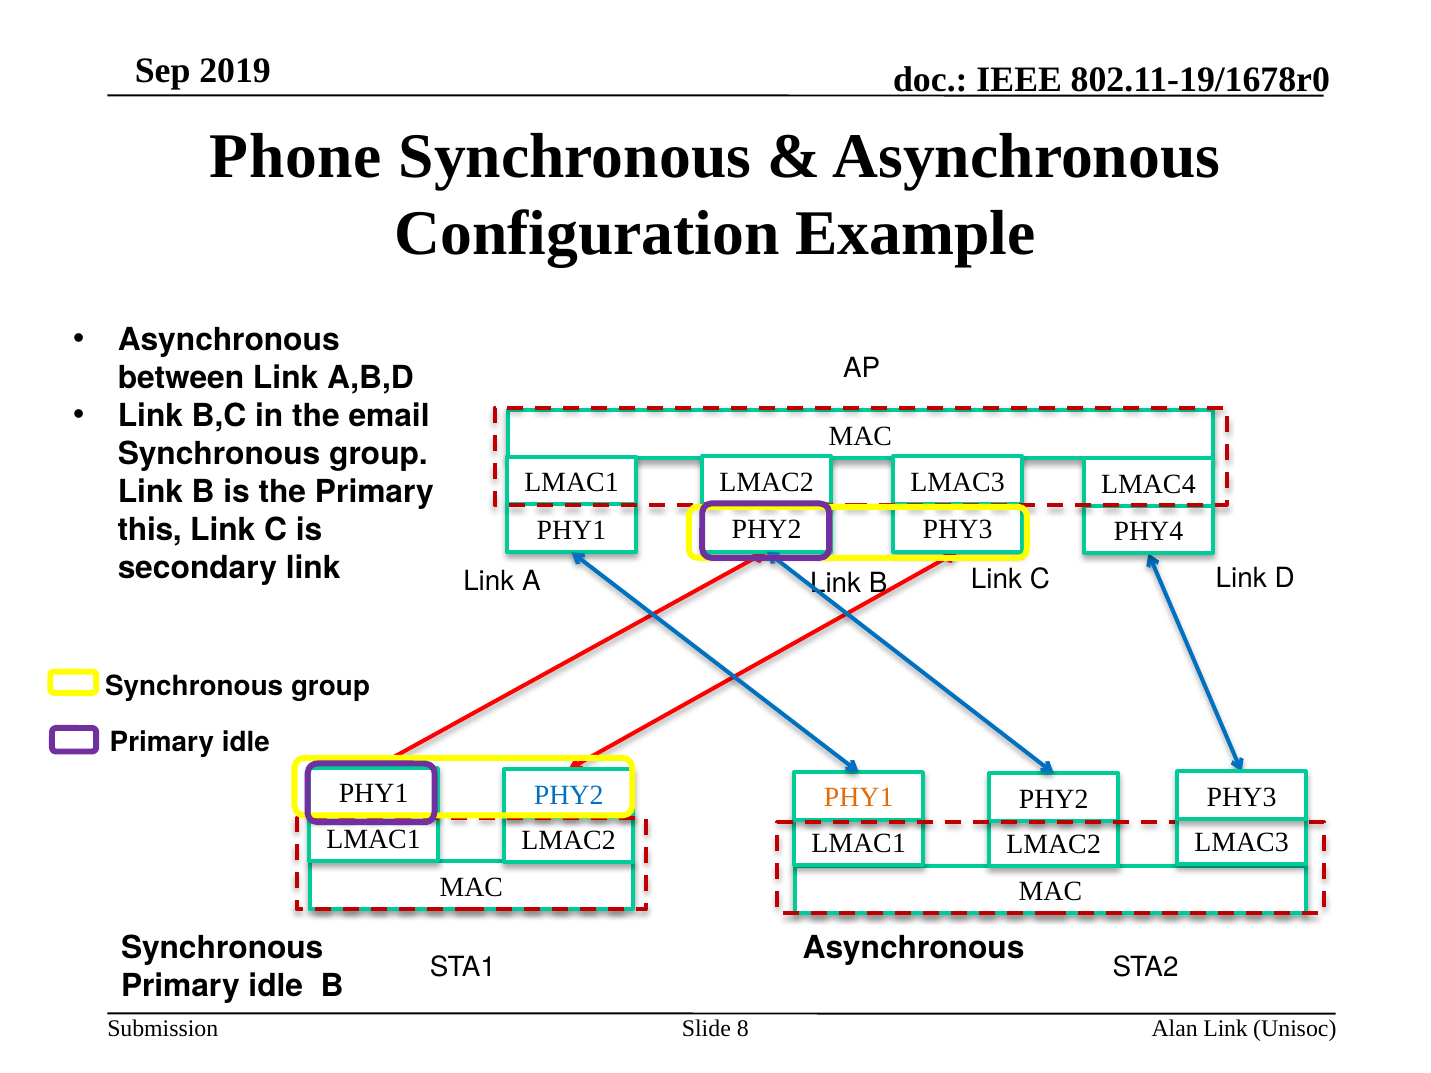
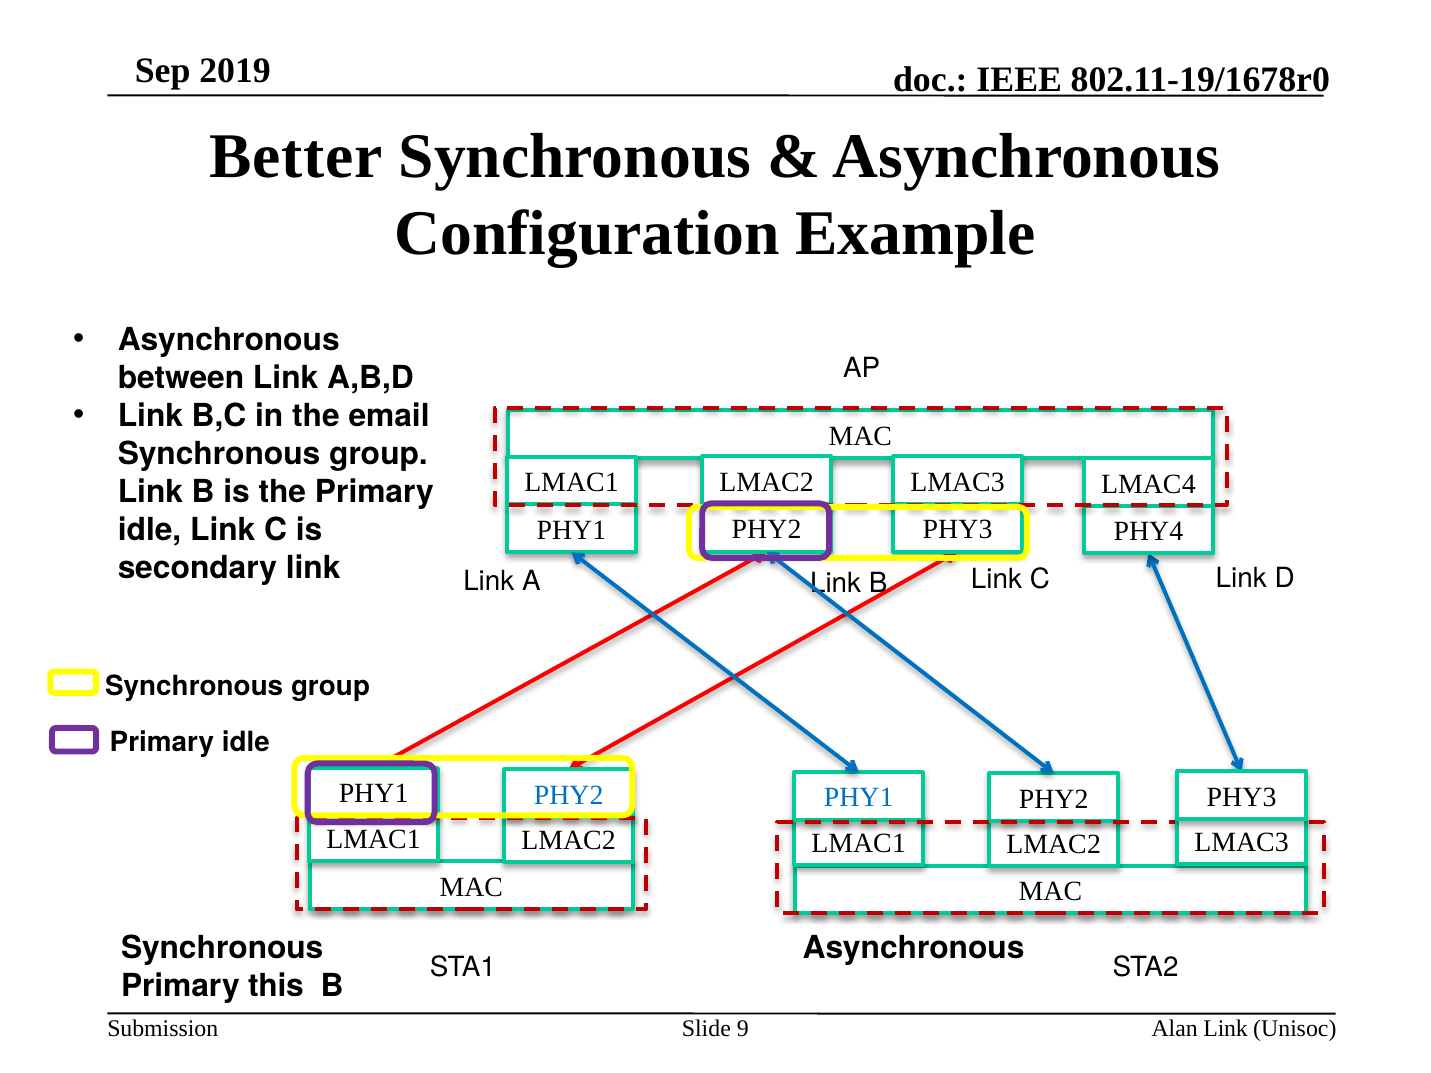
Phone: Phone -> Better
this at (150, 530): this -> idle
PHY1 at (859, 798) colour: orange -> blue
idle at (276, 986): idle -> this
8: 8 -> 9
